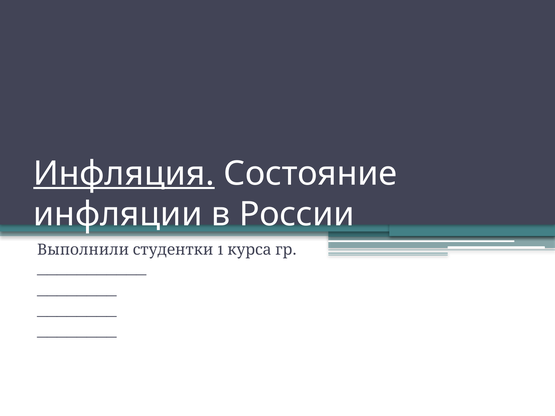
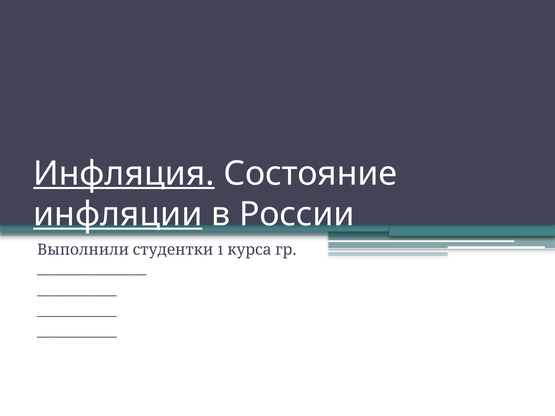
инфляции underline: none -> present
